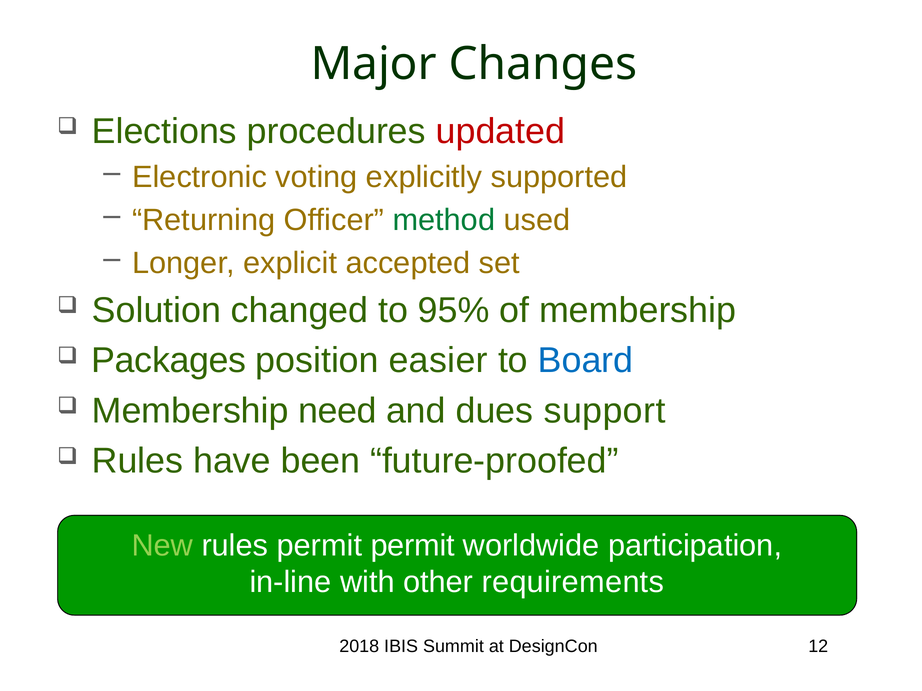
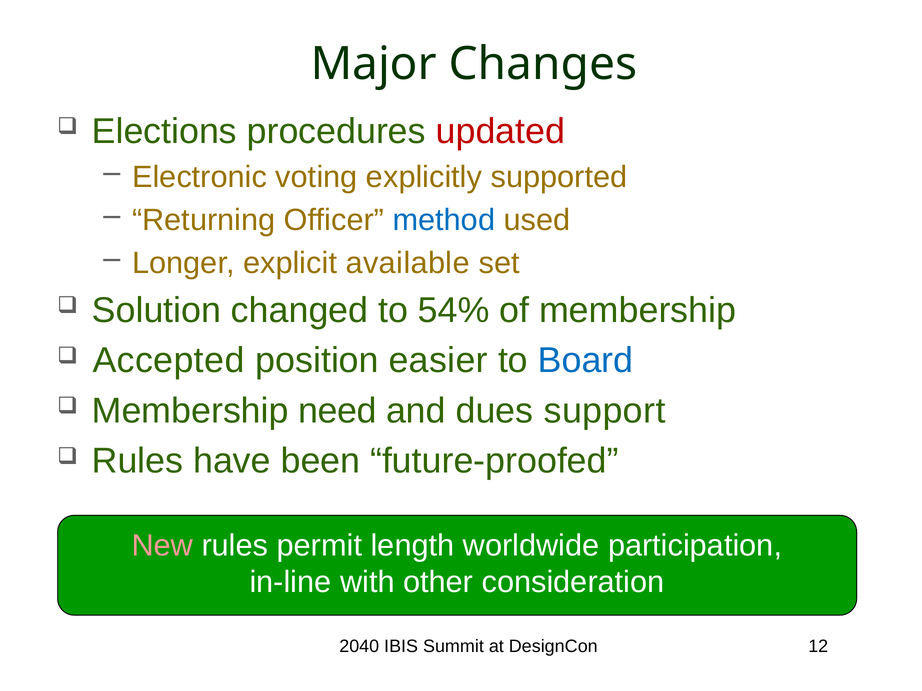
method colour: green -> blue
accepted: accepted -> available
95%: 95% -> 54%
Packages: Packages -> Accepted
New colour: light green -> pink
permit permit: permit -> length
requirements: requirements -> consideration
2018: 2018 -> 2040
